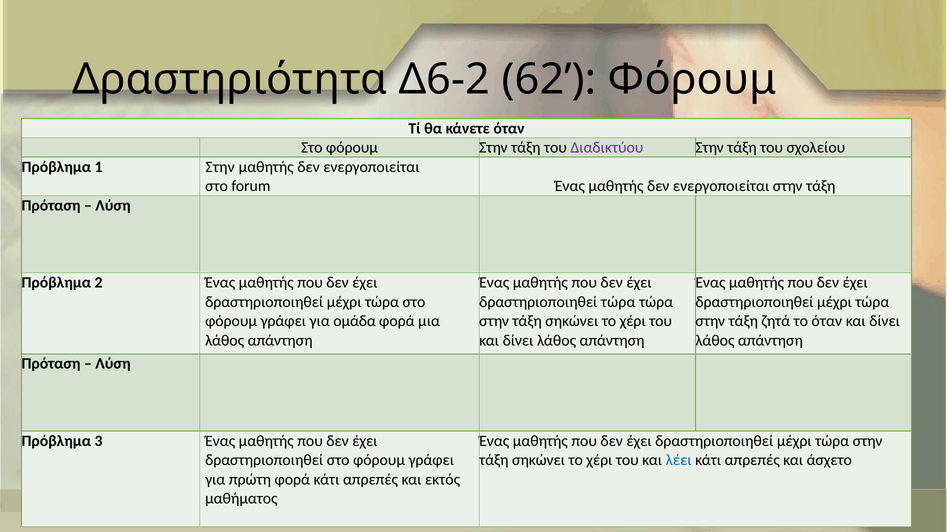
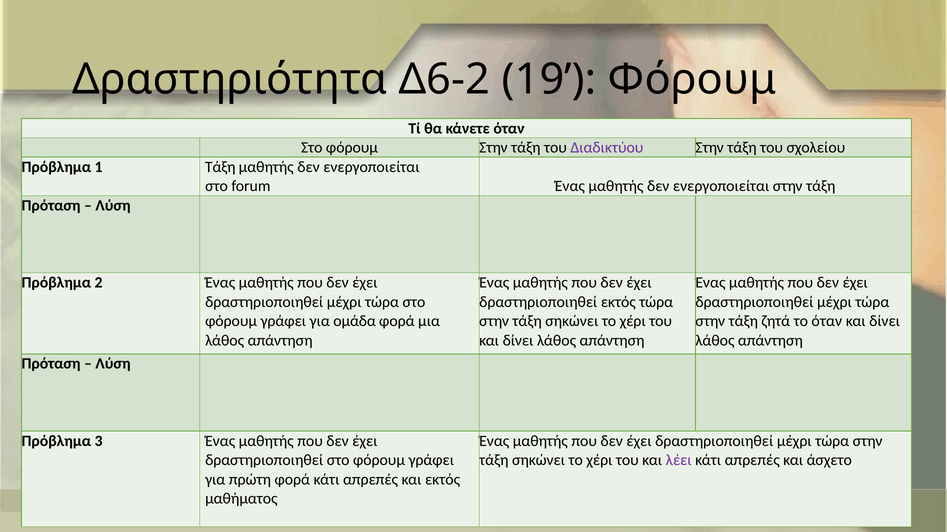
62: 62 -> 19
1 Στην: Στην -> Τάξη
δραστηριοποιηθεί τώρα: τώρα -> εκτός
λέει colour: blue -> purple
